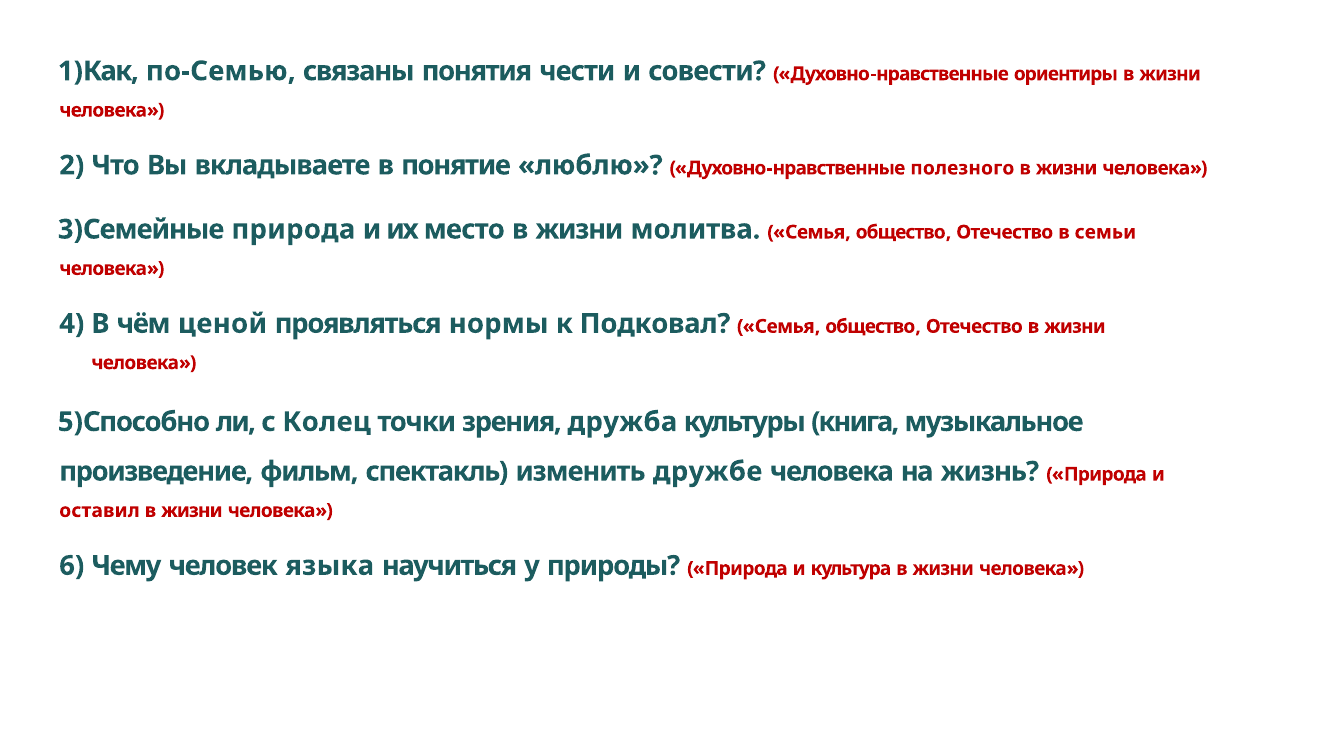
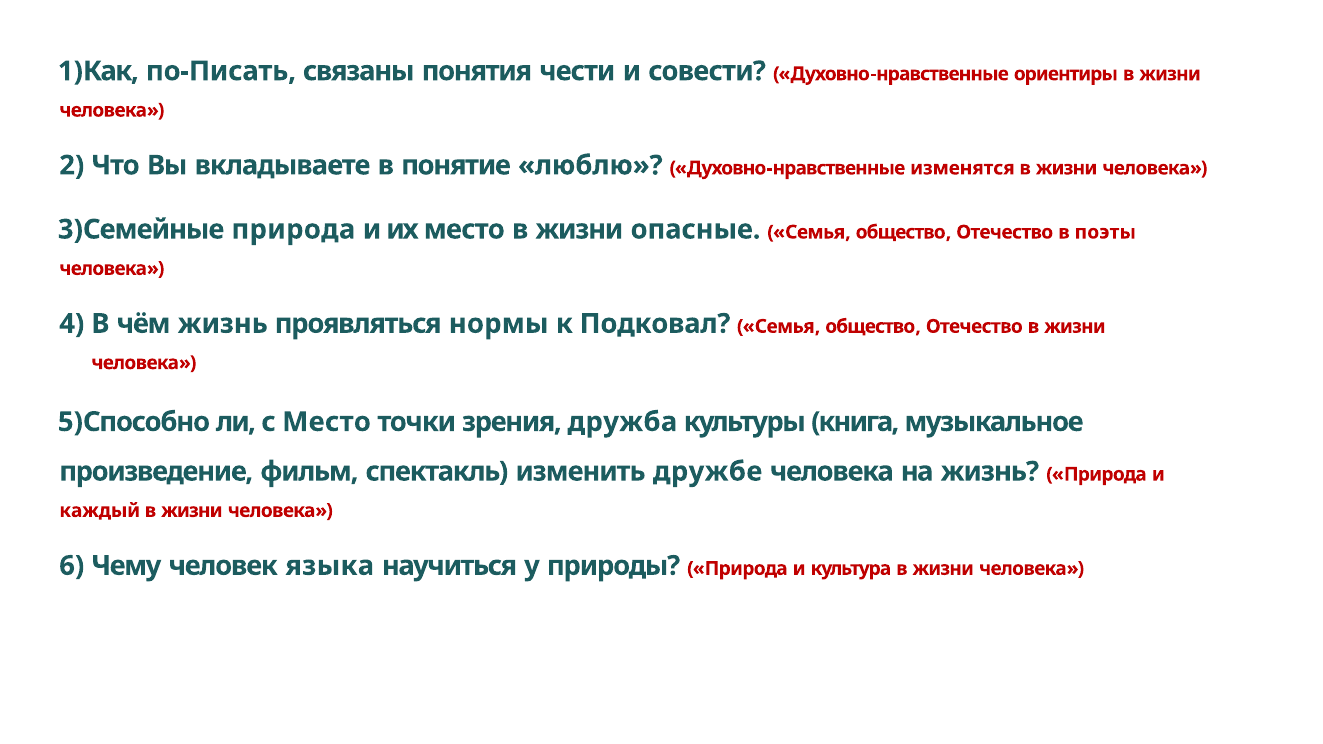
по-Семью: по-Семью -> по-Писать
полезного: полезного -> изменятся
молитва: молитва -> опасные
семьи: семьи -> поэты
чём ценой: ценой -> жизнь
с Колец: Колец -> Место
оставил: оставил -> каждый
